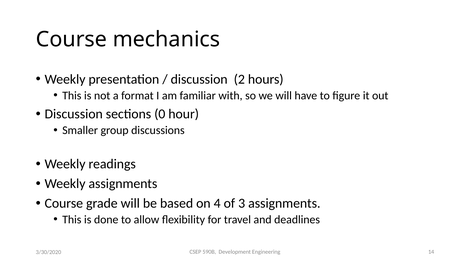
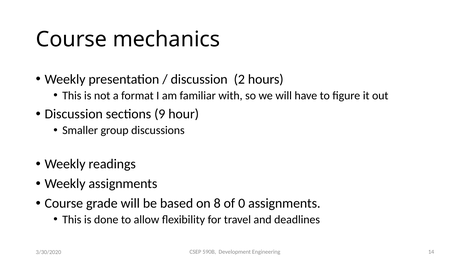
0: 0 -> 9
4: 4 -> 8
3: 3 -> 0
